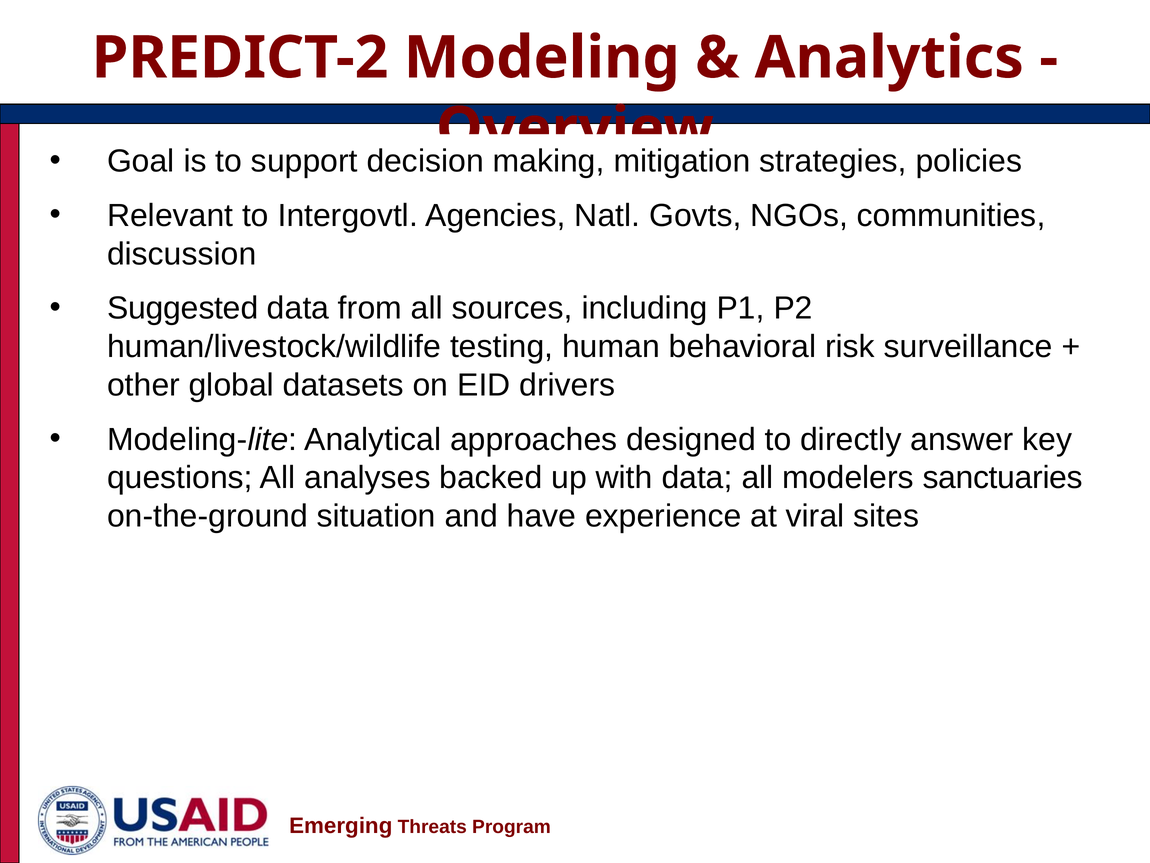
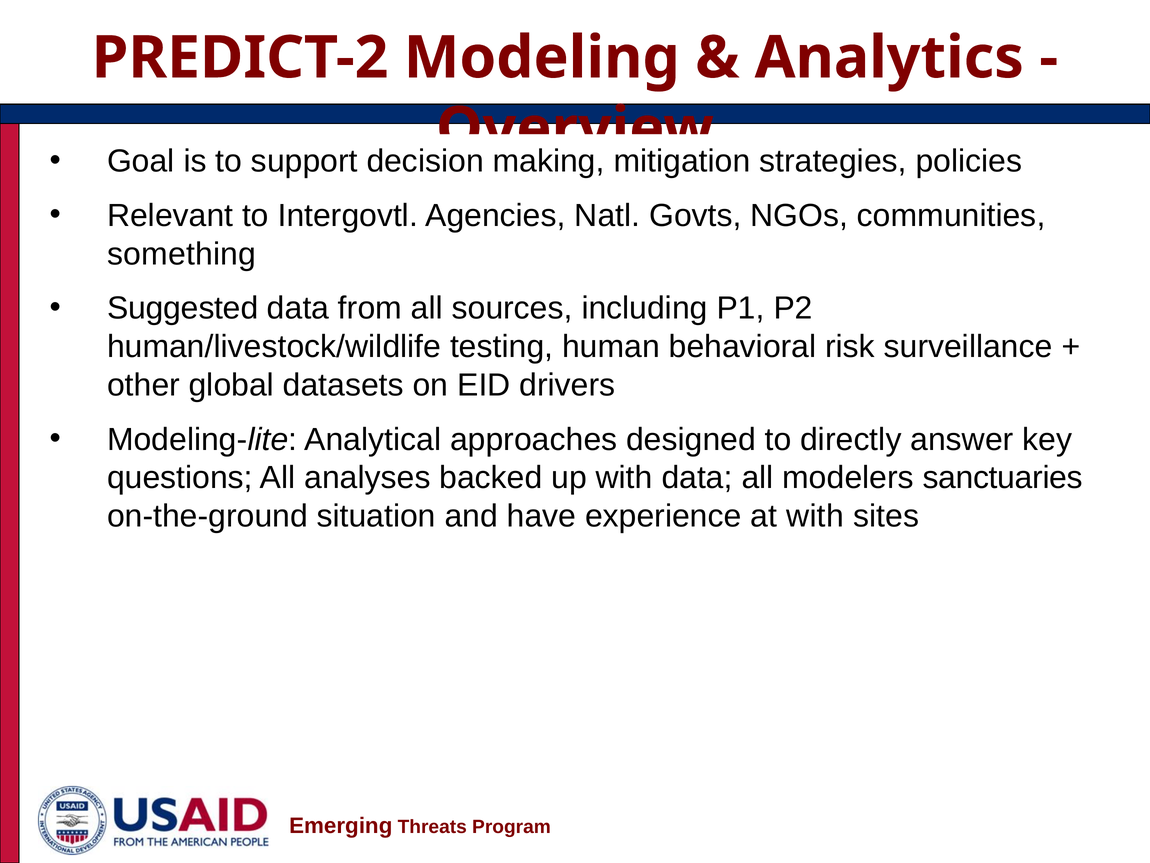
discussion: discussion -> something
at viral: viral -> with
